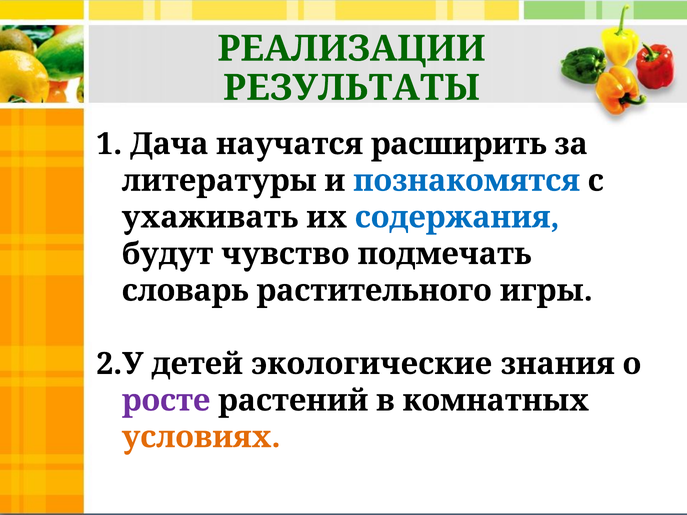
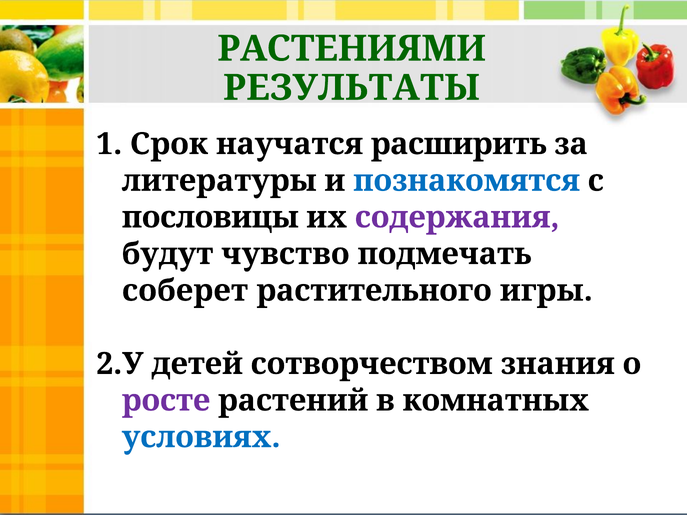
РЕАЛИЗАЦИИ: РЕАЛИЗАЦИИ -> РАСТЕНИЯМИ
Дача: Дача -> Срок
ухаживать: ухаживать -> пословицы
содержания colour: blue -> purple
словарь: словарь -> соберет
экологические: экологические -> сотворчеством
условиях colour: orange -> blue
